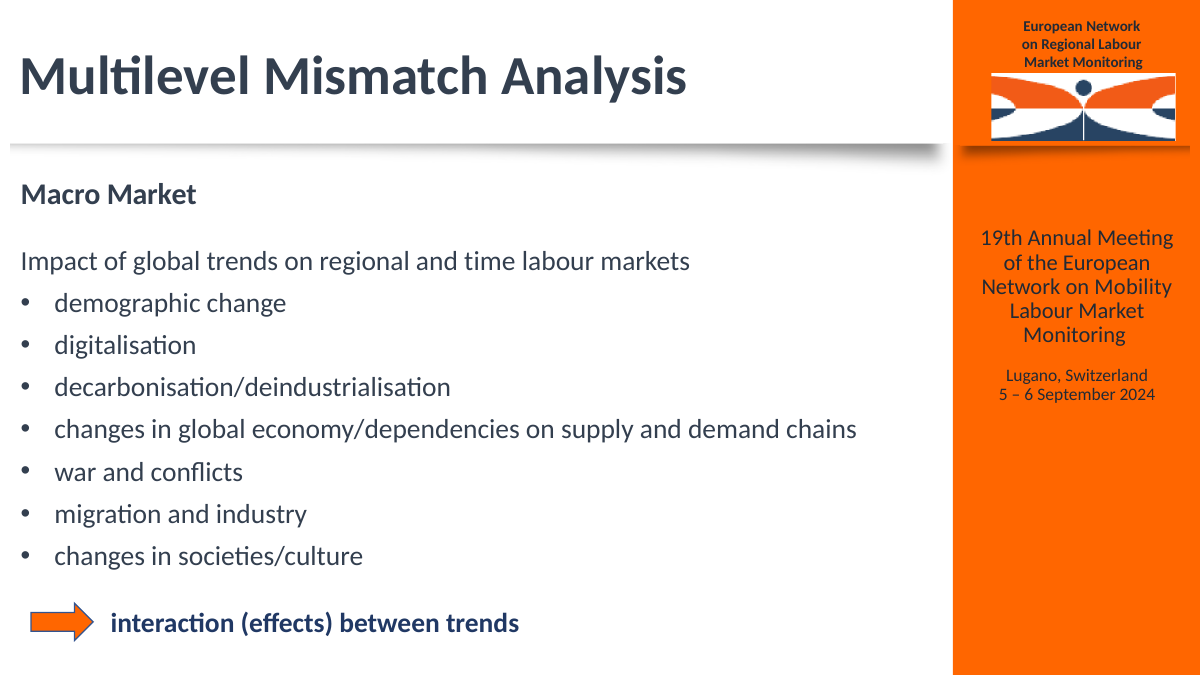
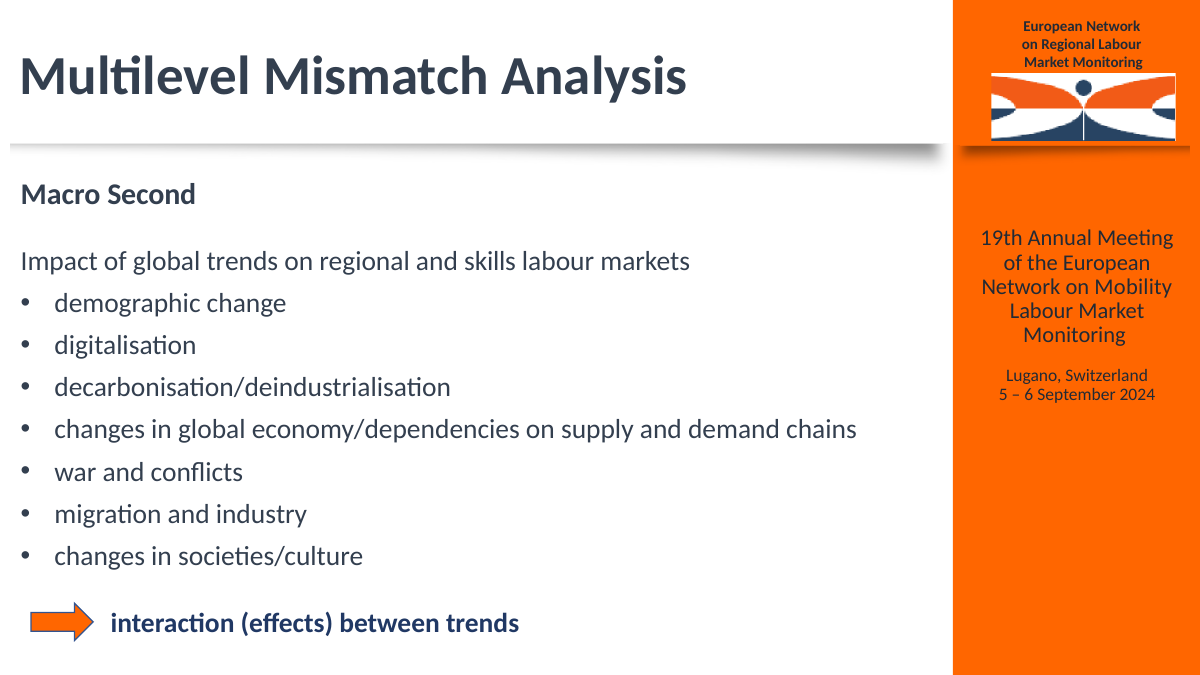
Macro Market: Market -> Second
time: time -> skills
